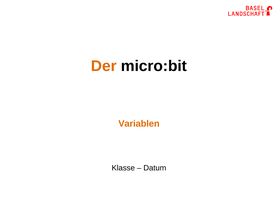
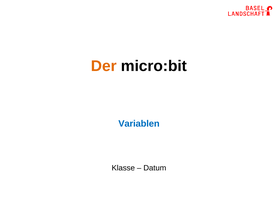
Variablen colour: orange -> blue
